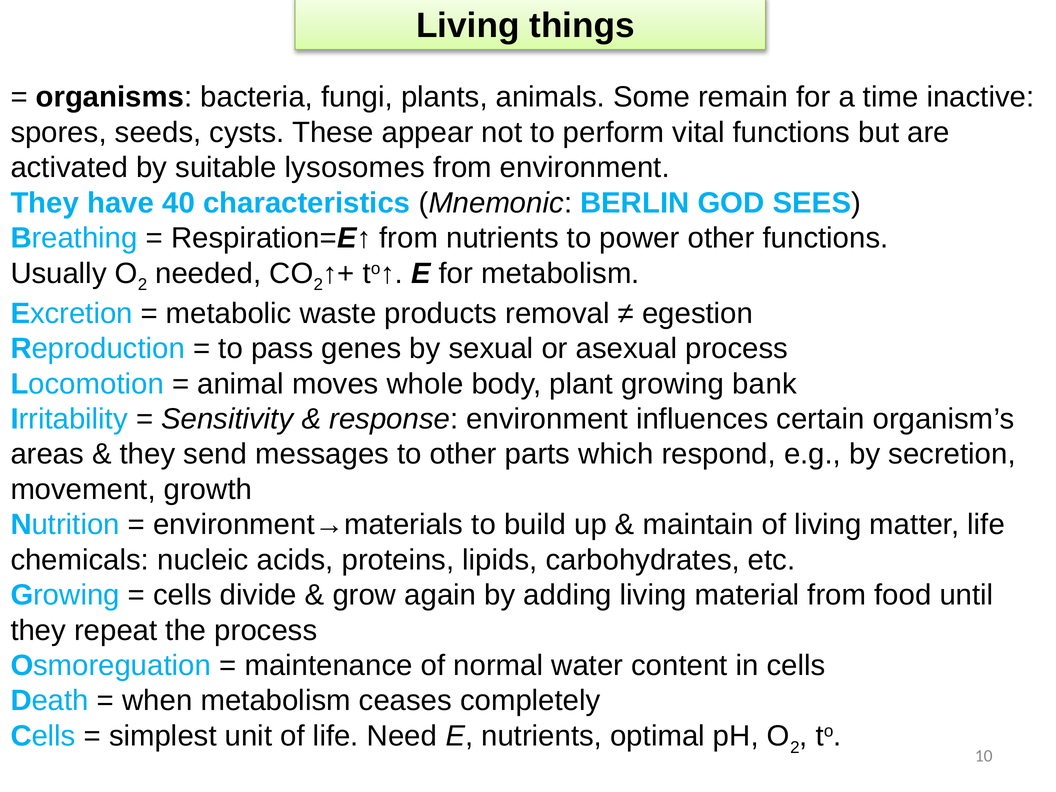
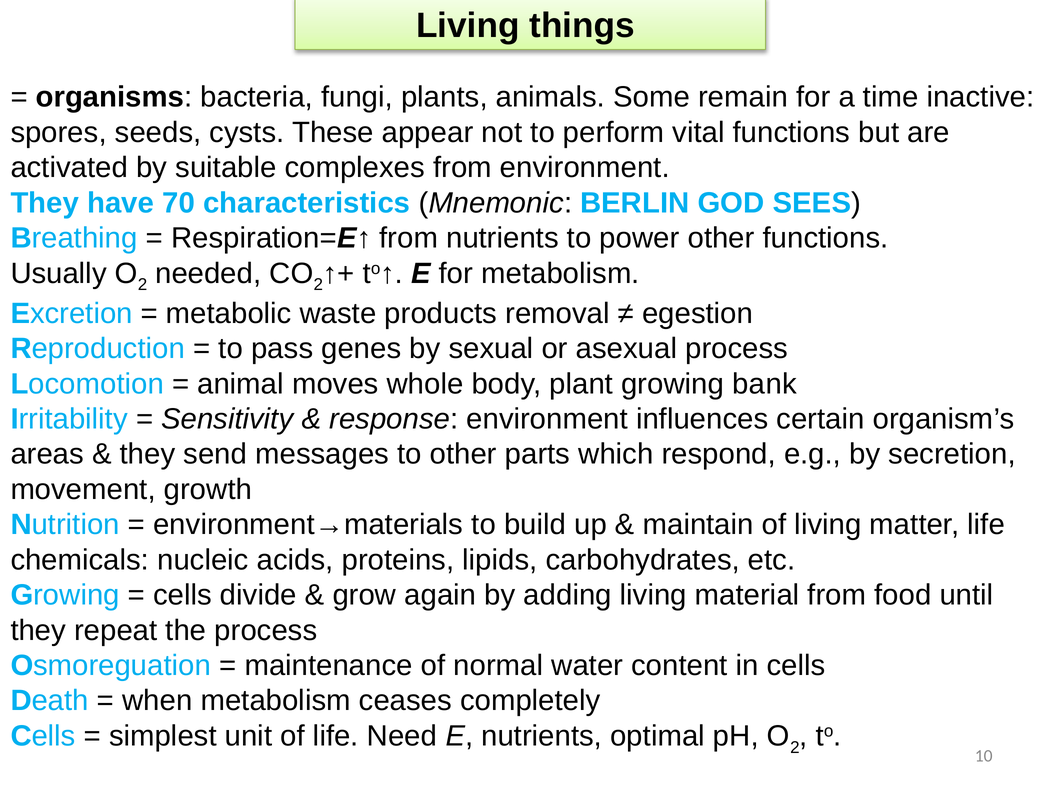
lysosomes: lysosomes -> complexes
40: 40 -> 70
